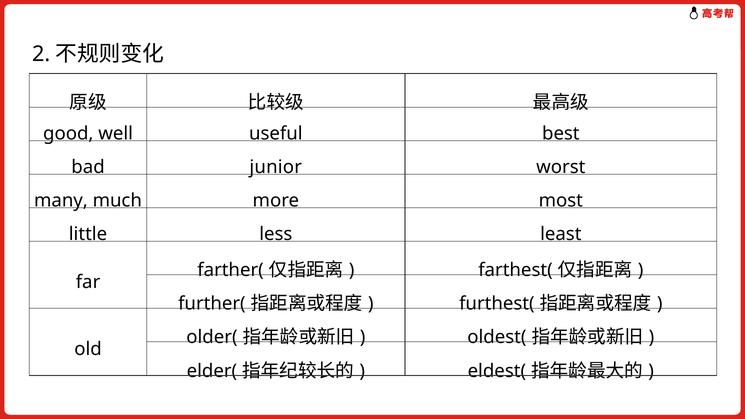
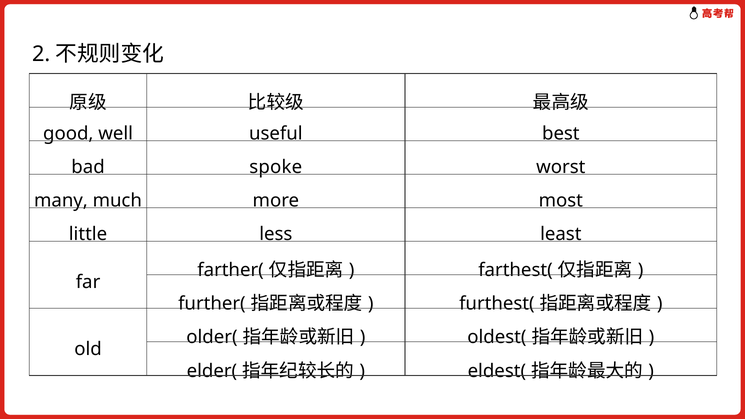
junior: junior -> spoke
